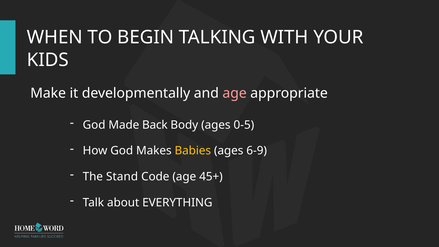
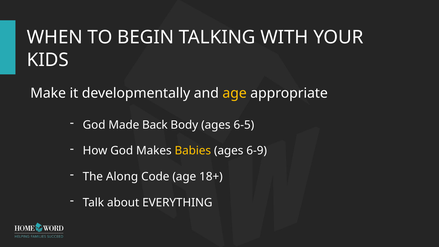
age at (235, 93) colour: pink -> yellow
0-5: 0-5 -> 6-5
Stand: Stand -> Along
45+: 45+ -> 18+
